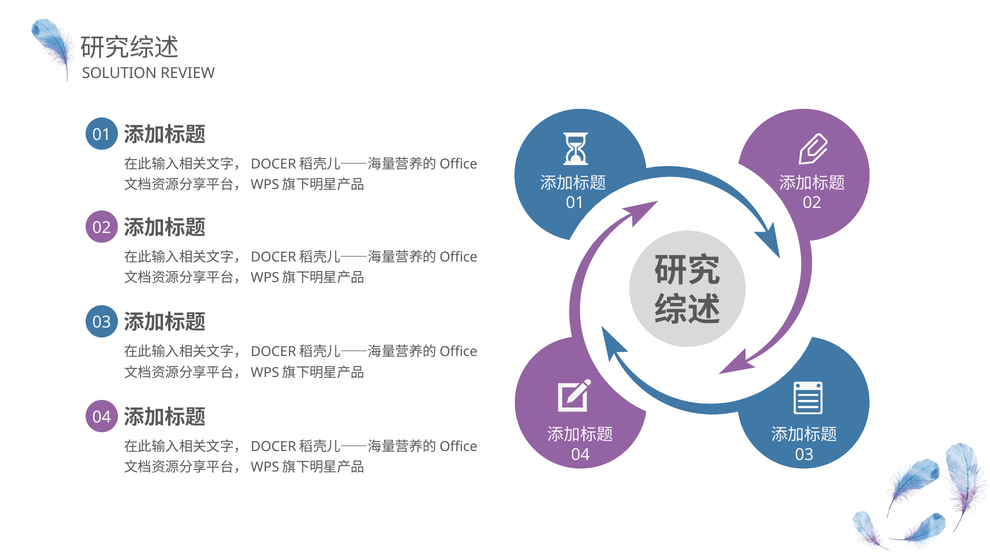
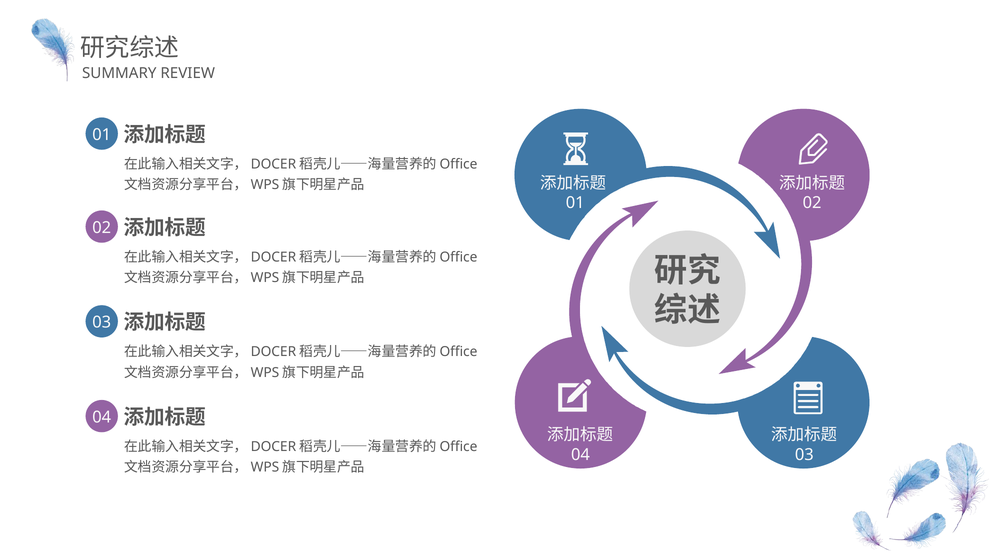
SOLUTION: SOLUTION -> SUMMARY
